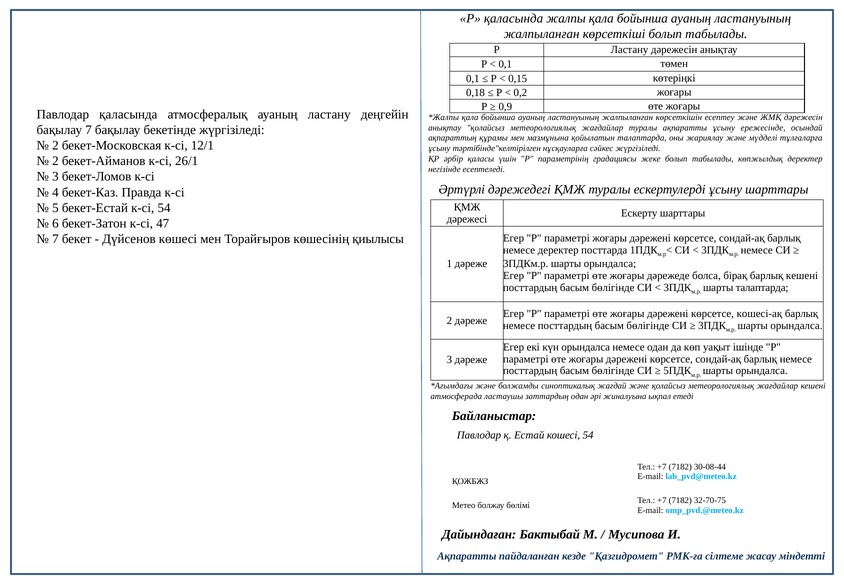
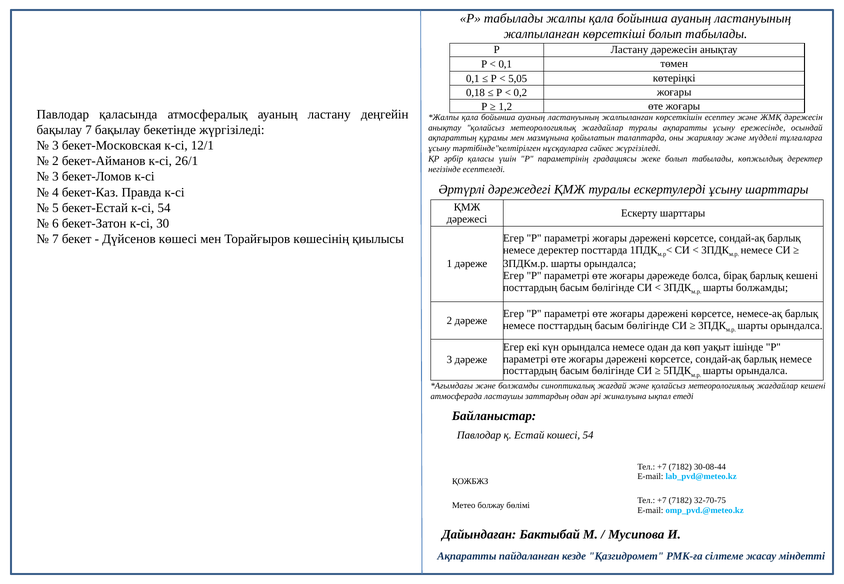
Р қаласында: қаласында -> табылады
0,15: 0,15 -> 5,05
0,9: 0,9 -> 1,2
2 at (55, 146): 2 -> 3
47: 47 -> 30
шарты талаптарда: талаптарда -> болжамды
кошесi-ақ: кошесi-ақ -> немесе-ақ
